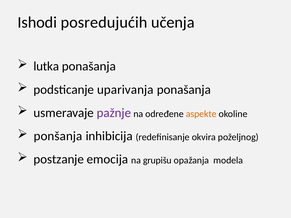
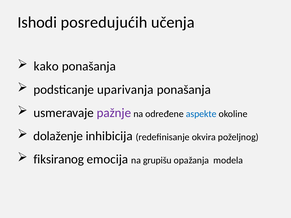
lutka: lutka -> kako
aspekte colour: orange -> blue
ponšanja: ponšanja -> dolaženje
postzanje: postzanje -> fiksiranog
